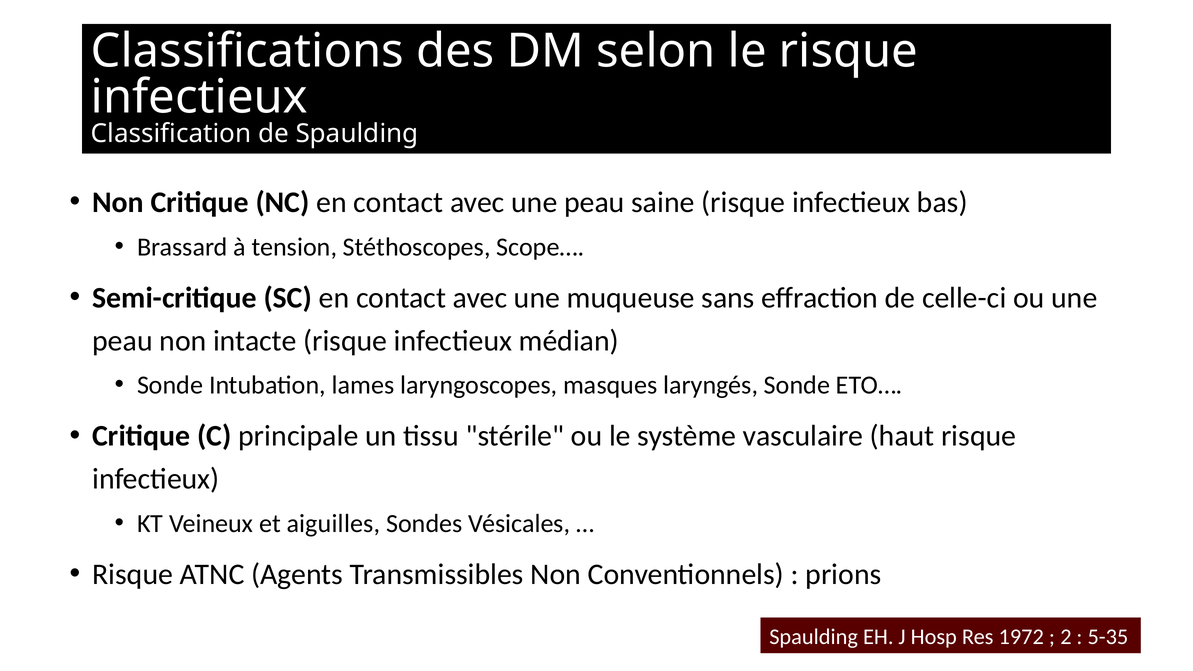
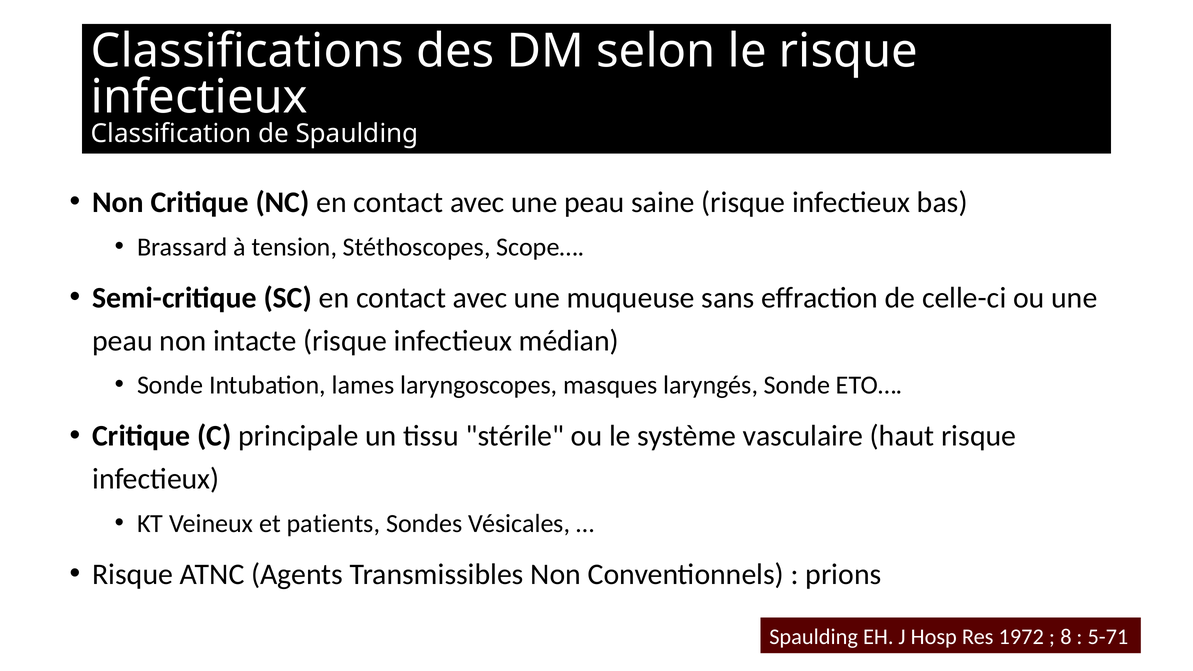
aiguilles: aiguilles -> patients
2: 2 -> 8
5-35: 5-35 -> 5-71
